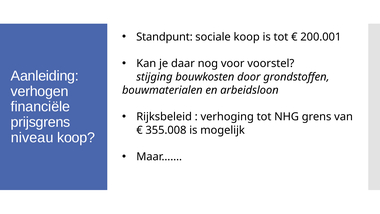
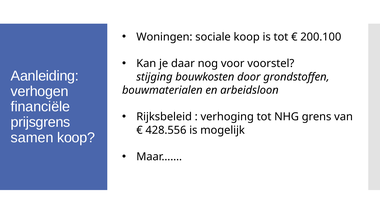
Standpunt: Standpunt -> Woningen
200.001: 200.001 -> 200.100
355.008: 355.008 -> 428.556
niveau: niveau -> samen
